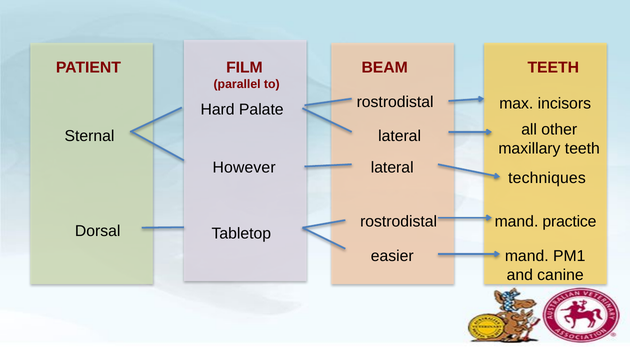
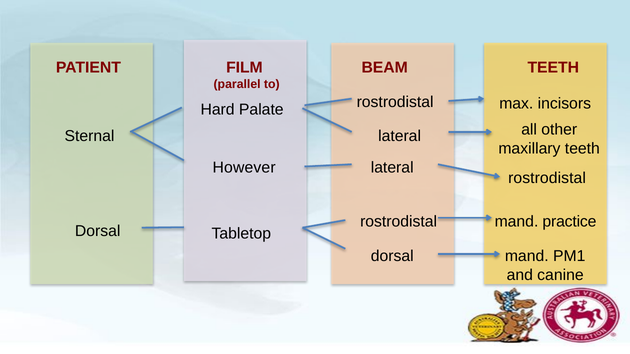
techniques at (547, 178): techniques -> rostrodistal
easier at (392, 256): easier -> dorsal
